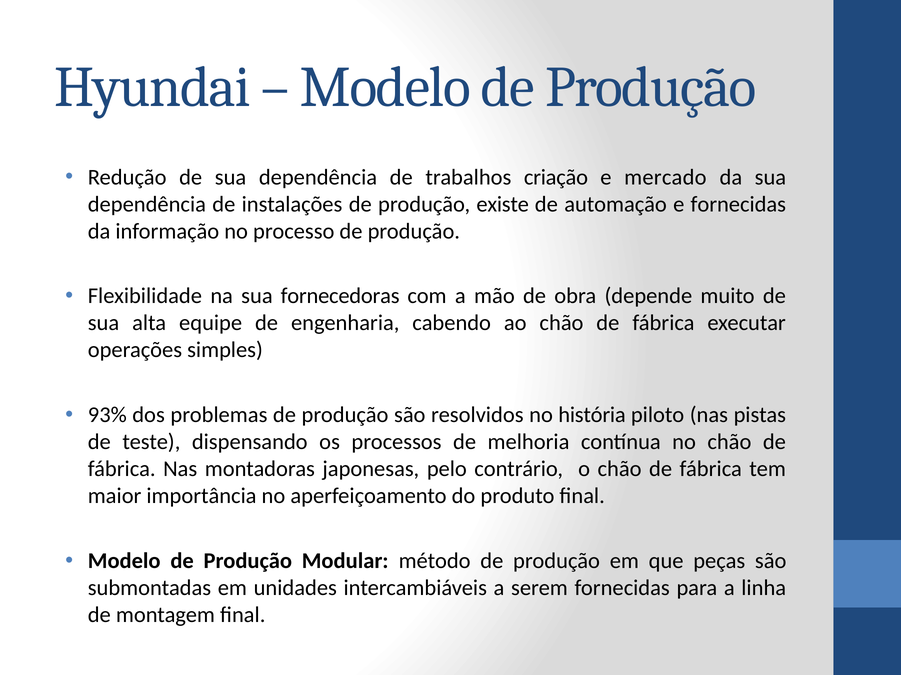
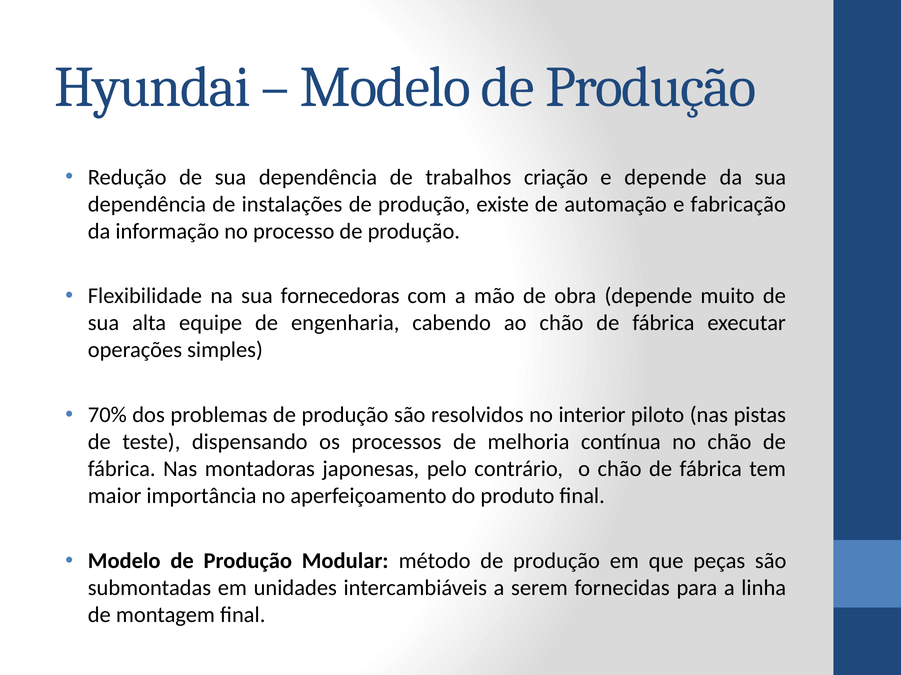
e mercado: mercado -> depende
e fornecidas: fornecidas -> fabricação
93%: 93% -> 70%
história: história -> interior
